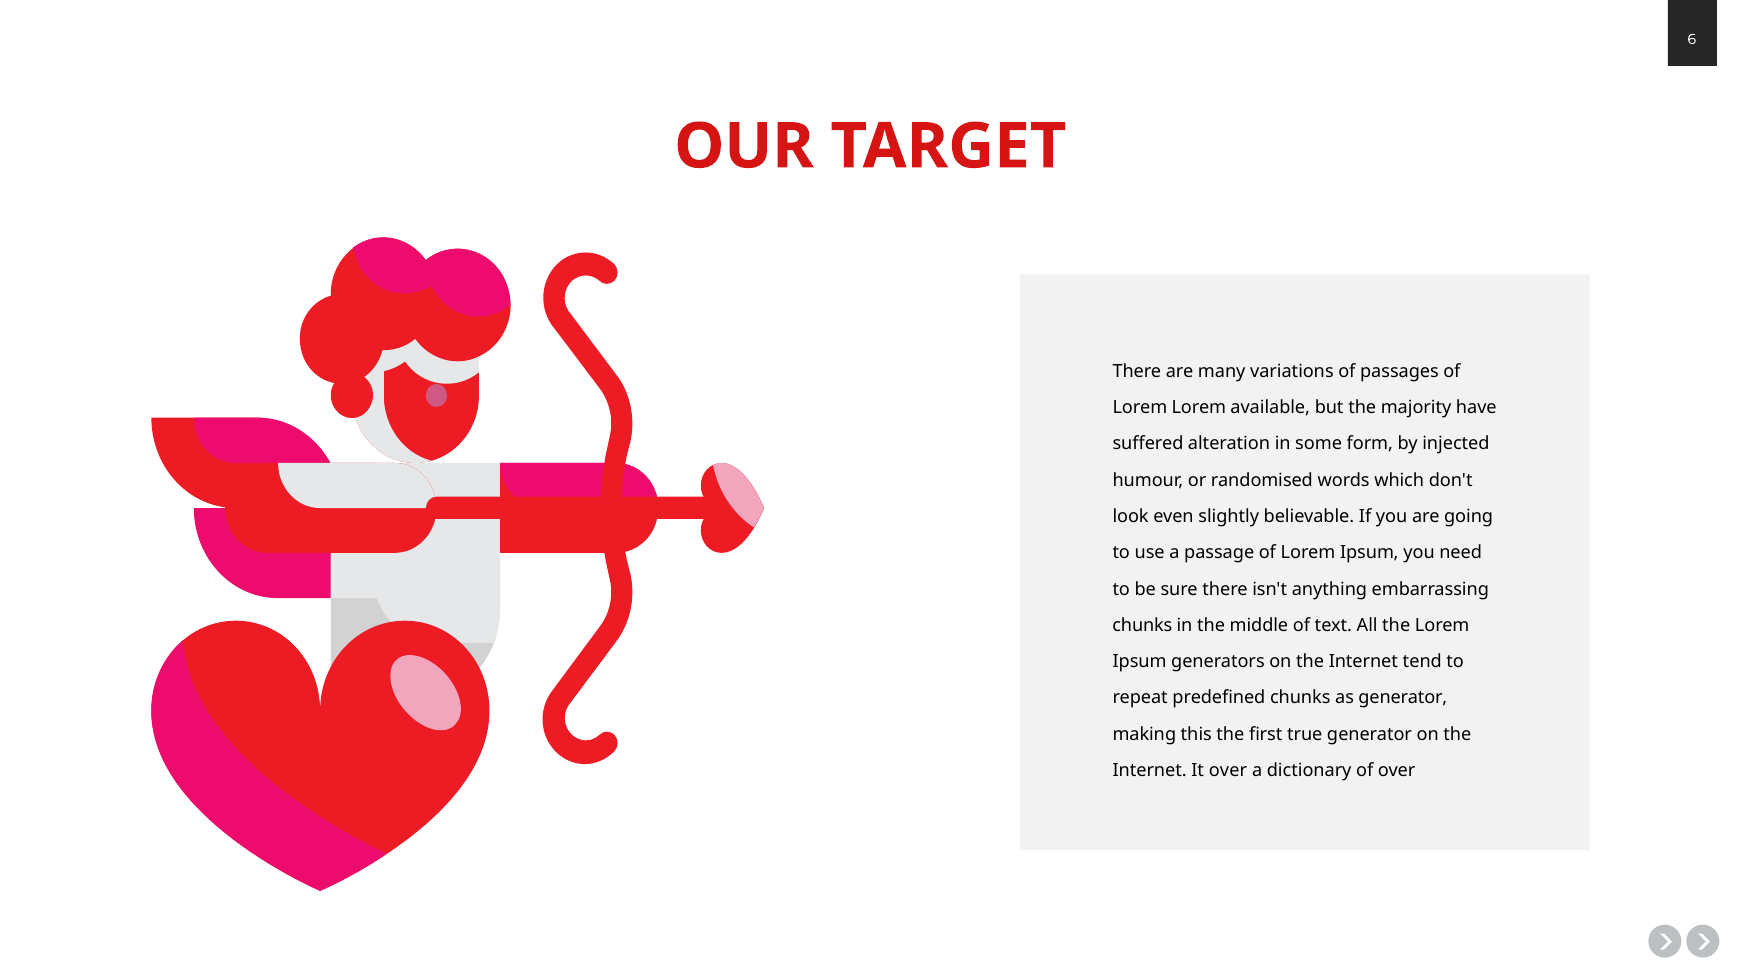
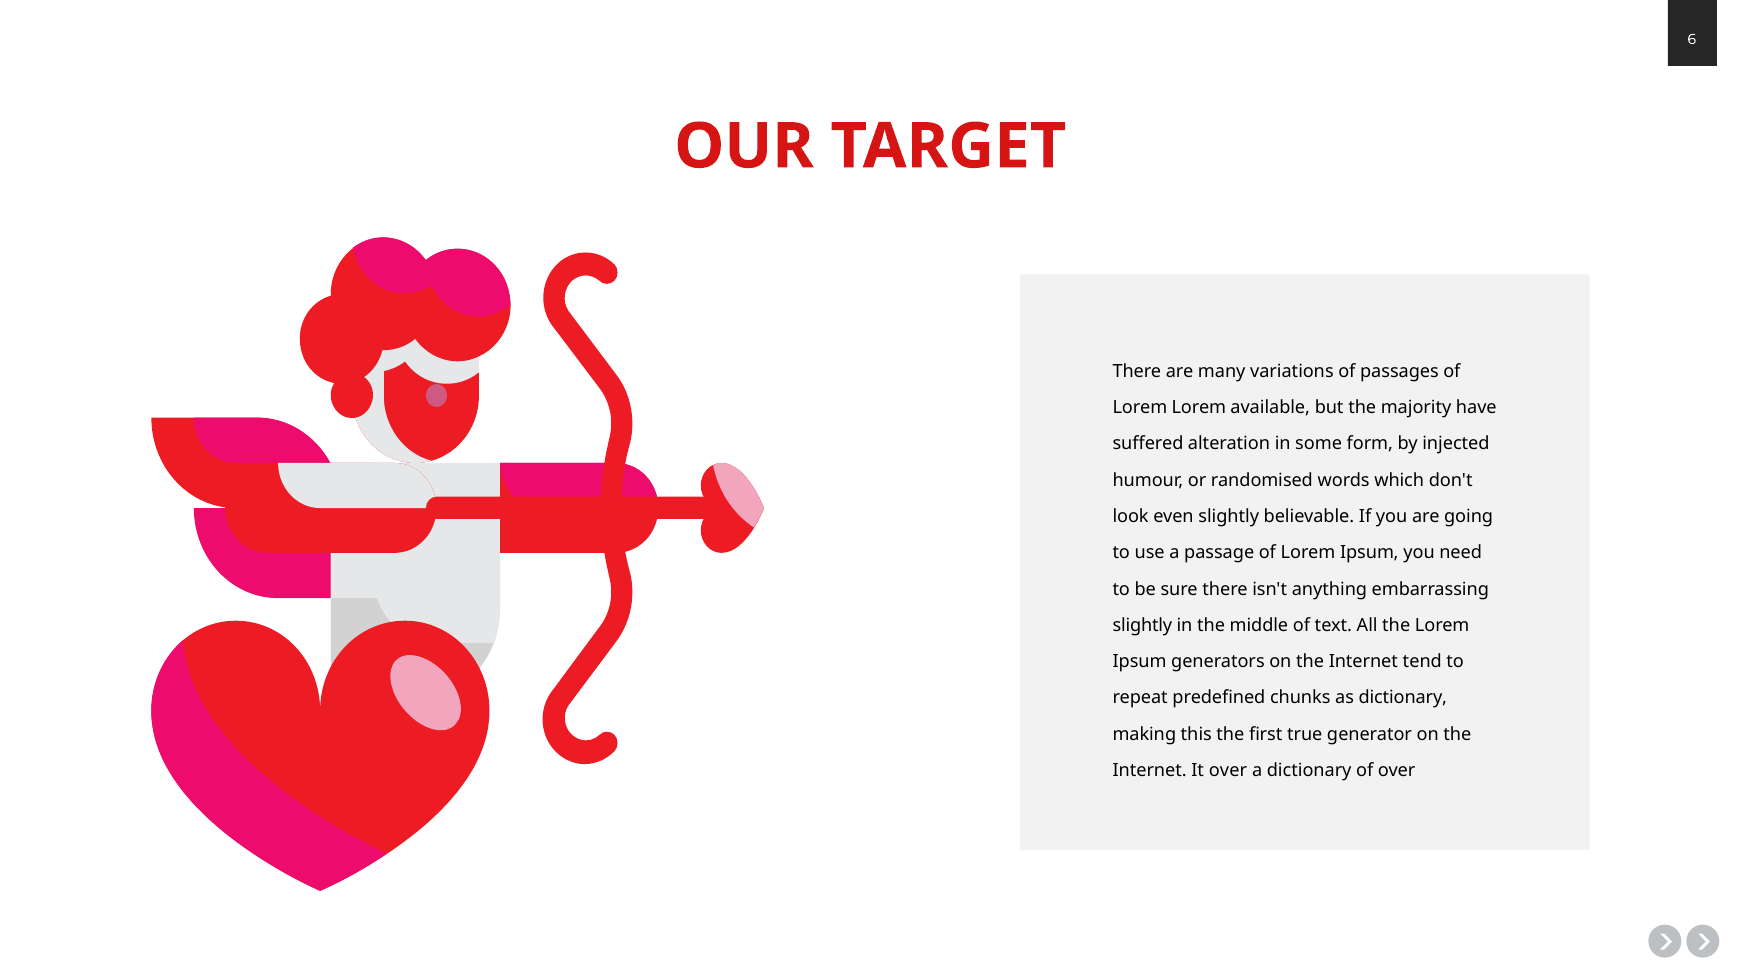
chunks at (1142, 626): chunks -> slightly
as generator: generator -> dictionary
